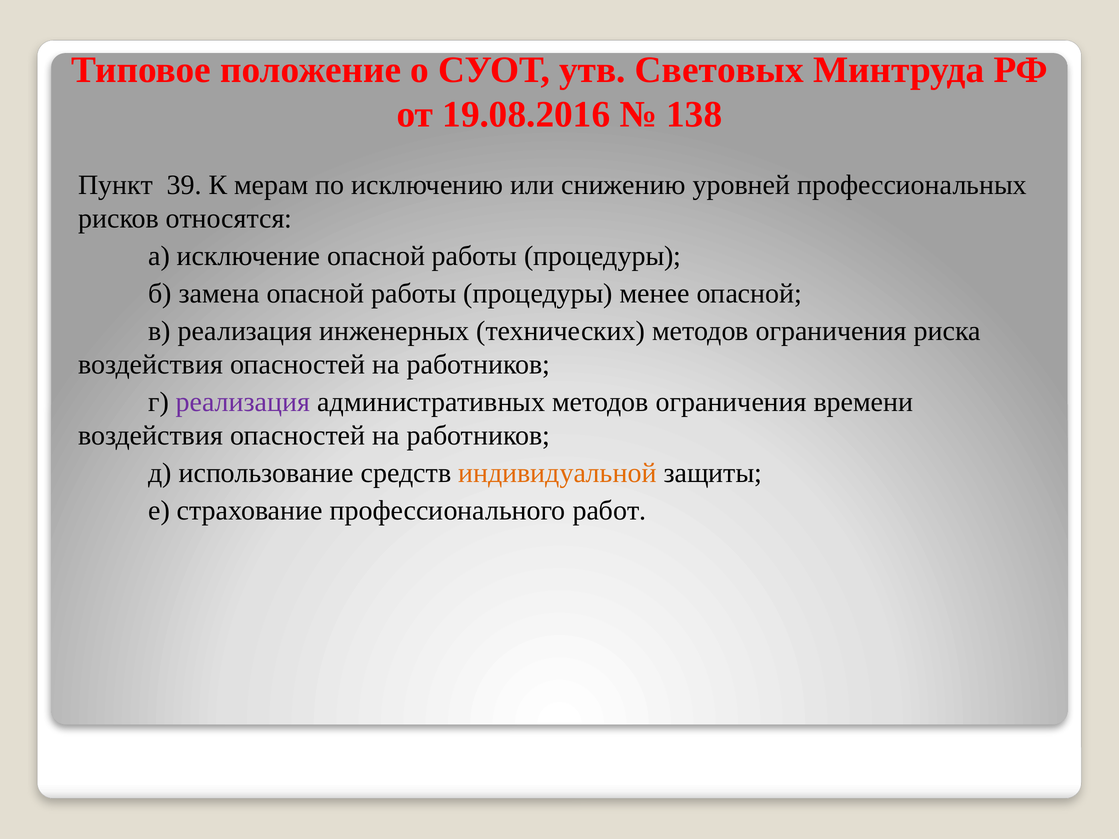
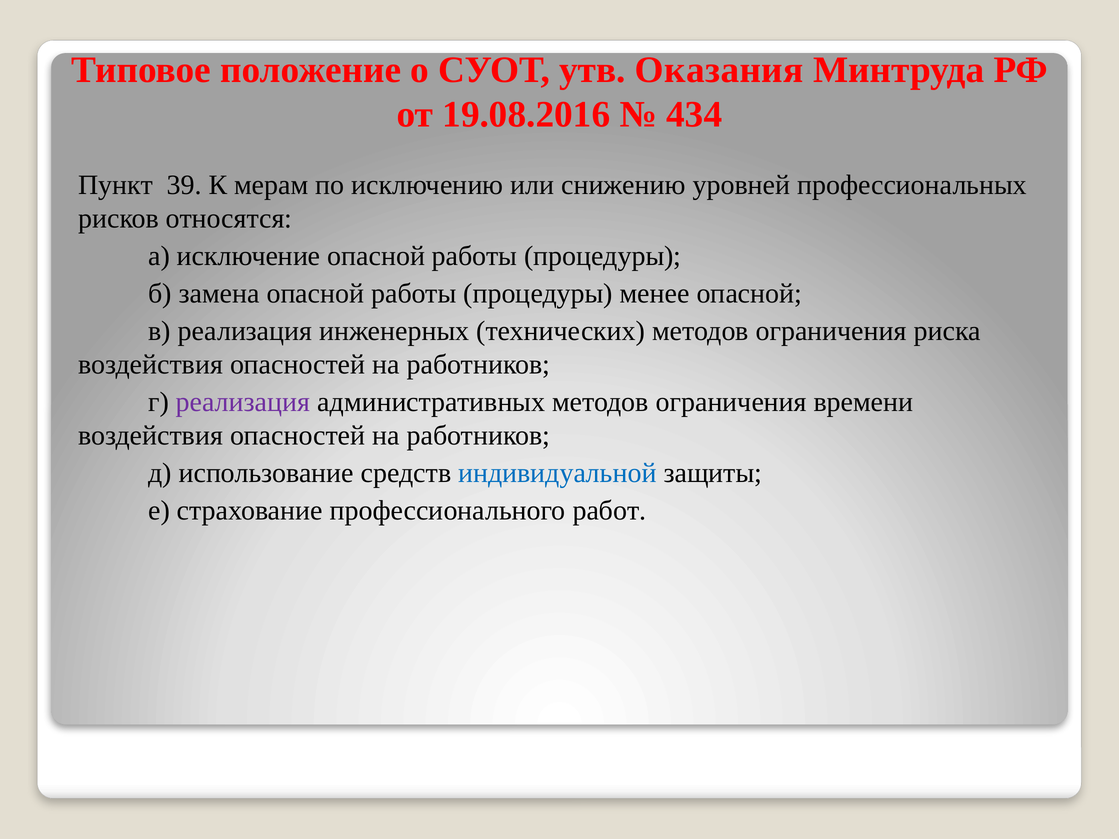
Световых: Световых -> Оказания
138: 138 -> 434
индивидуальной colour: orange -> blue
